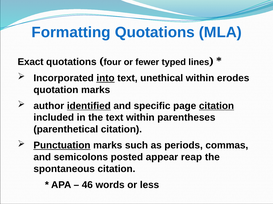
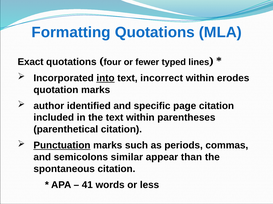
unethical: unethical -> incorrect
identified underline: present -> none
citation at (216, 106) underline: present -> none
posted: posted -> similar
reap: reap -> than
46: 46 -> 41
